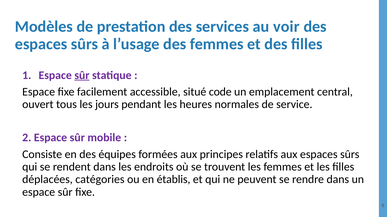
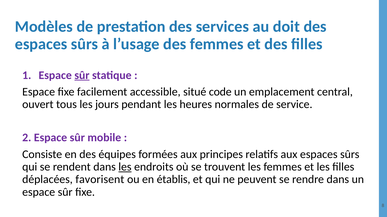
voir: voir -> doit
les at (125, 167) underline: none -> present
catégories: catégories -> favorisent
